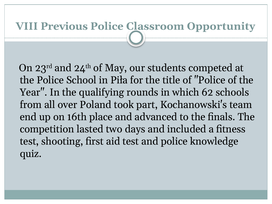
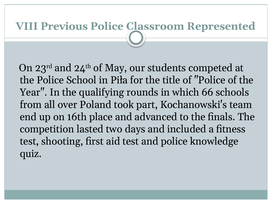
Opportunity: Opportunity -> Represented
62: 62 -> 66
